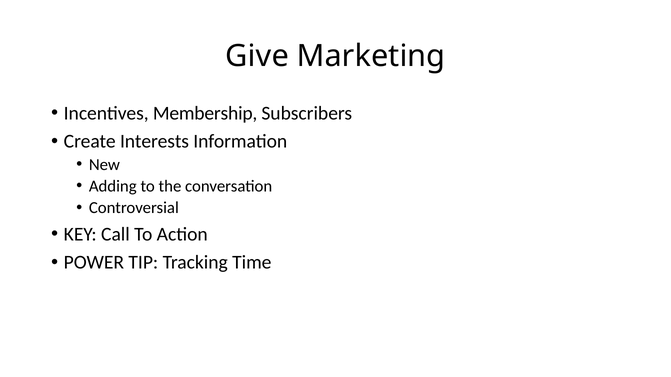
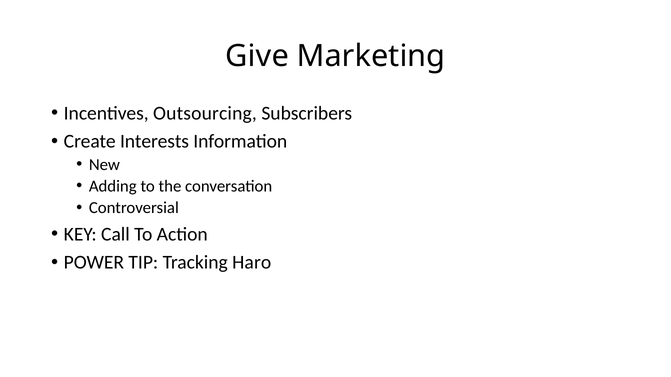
Membership: Membership -> Outsourcing
Time: Time -> Haro
